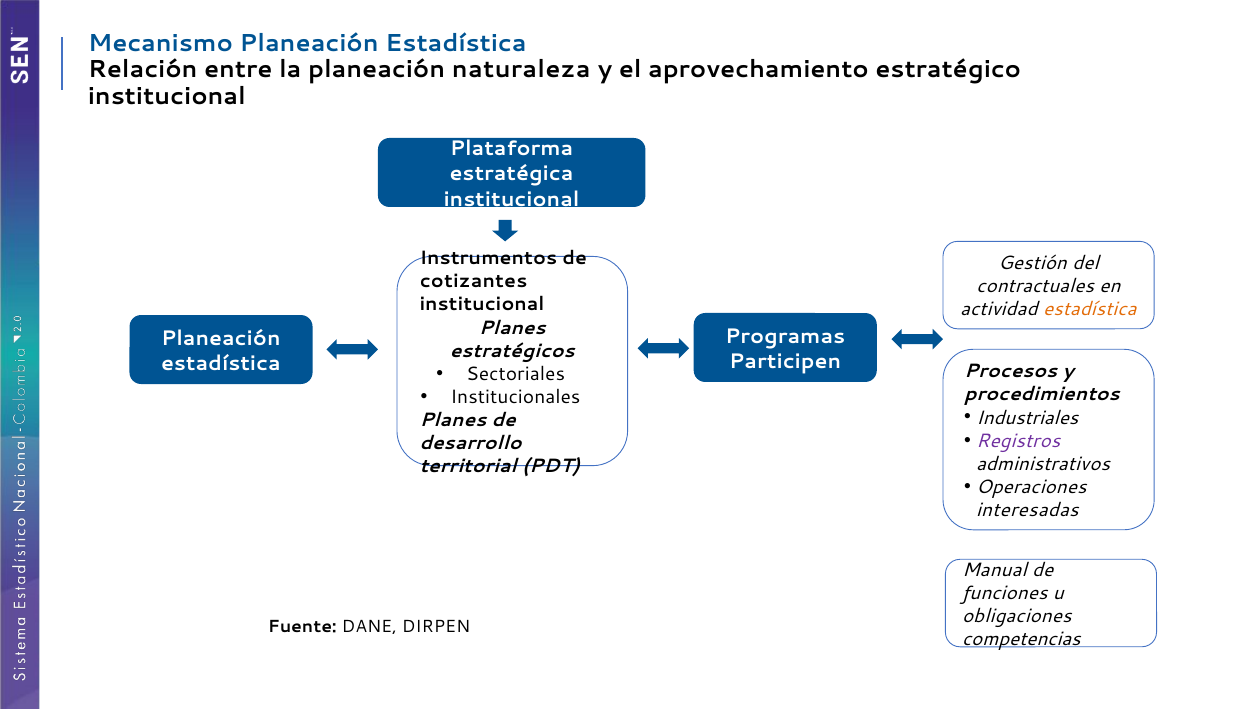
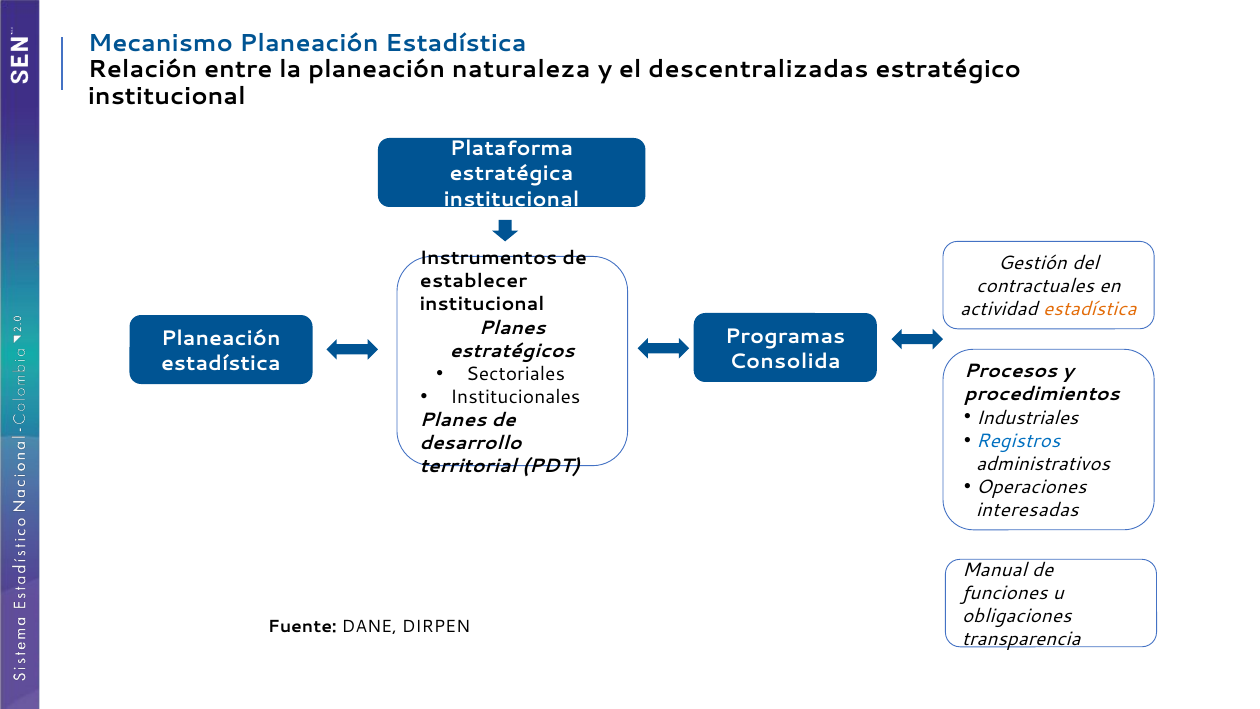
aprovechamiento: aprovechamiento -> descentralizadas
cotizantes: cotizantes -> establecer
Participen: Participen -> Consolida
Registros colour: purple -> blue
competencias: competencias -> transparencia
